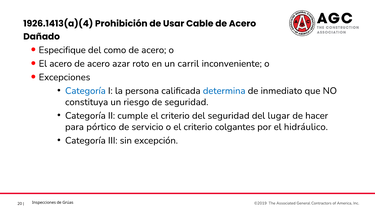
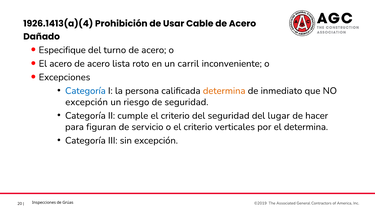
como: como -> turno
azar: azar -> lista
determina at (224, 91) colour: blue -> orange
constituya at (87, 102): constituya -> excepción
pórtico: pórtico -> figuran
colgantes: colgantes -> verticales
el hidráulico: hidráulico -> determina
